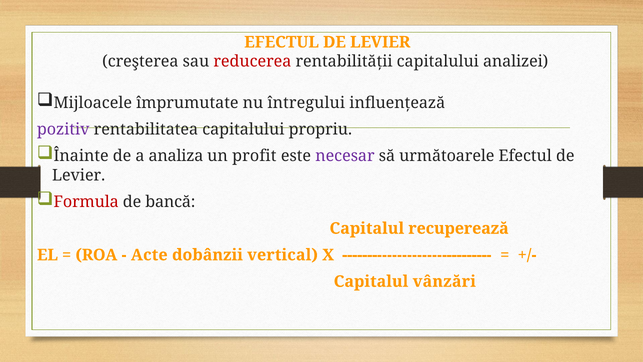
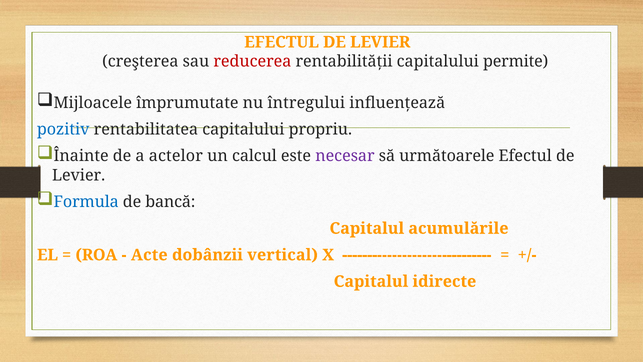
analizei: analizei -> permite
pozitiv colour: purple -> blue
analiza: analiza -> actelor
profit: profit -> calcul
Formula colour: red -> blue
recuperează: recuperează -> acumulările
vânzări: vânzări -> idirecte
